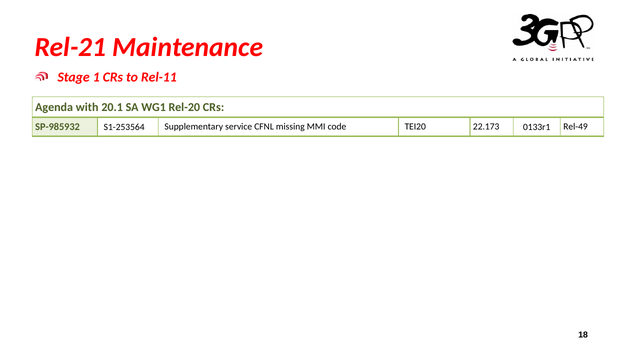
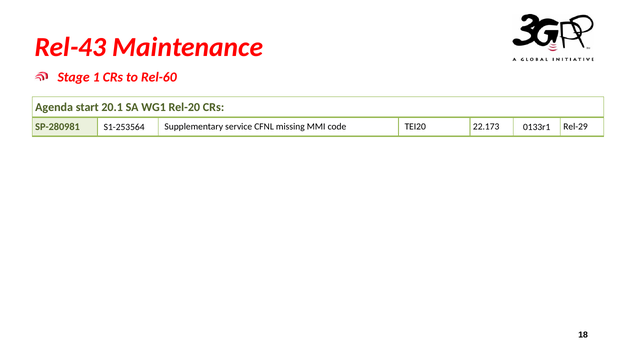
Rel-21: Rel-21 -> Rel-43
Rel-11: Rel-11 -> Rel-60
with: with -> start
SP-985932: SP-985932 -> SP-280981
Rel-49: Rel-49 -> Rel-29
